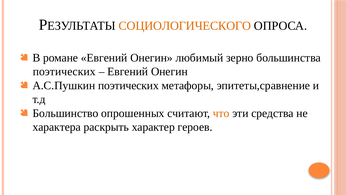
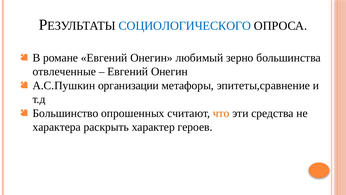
СОЦИОЛОГИЧЕСКОГО colour: orange -> blue
поэтических at (64, 72): поэтических -> отвлеченные
А.С.Пушкин поэтических: поэтических -> организации
